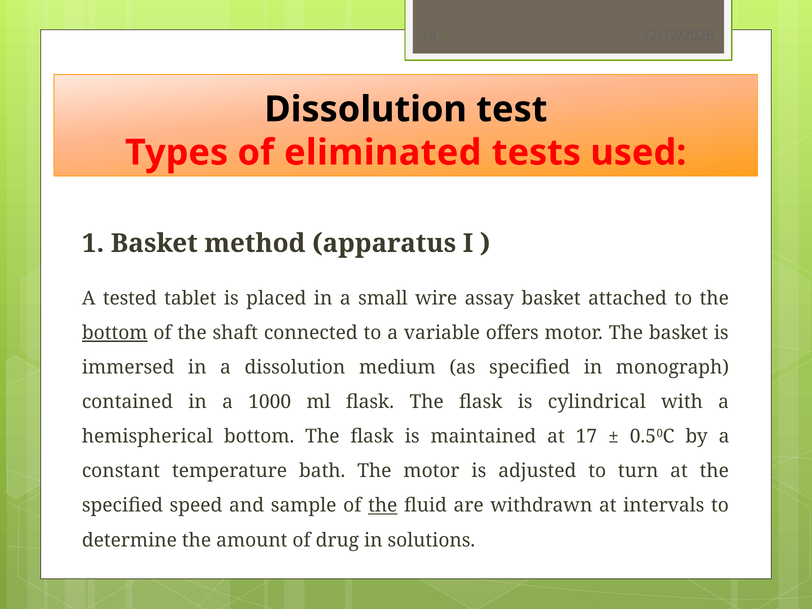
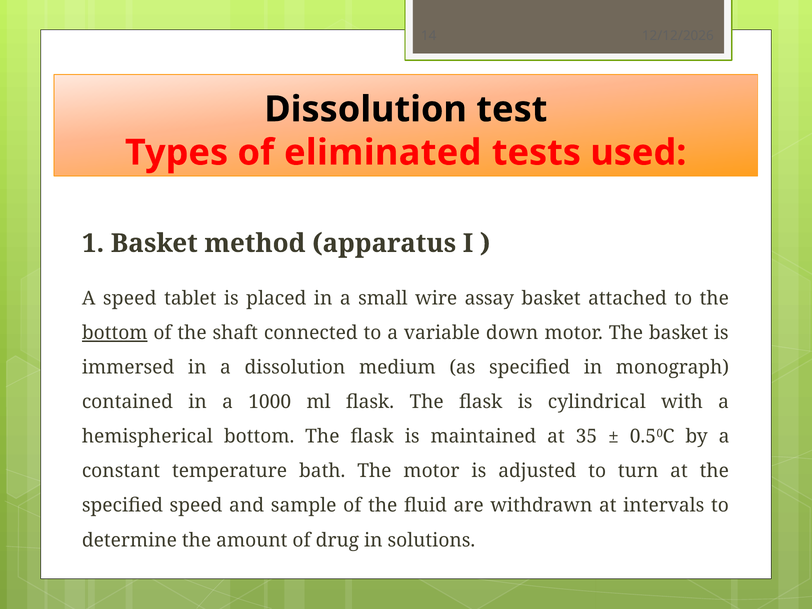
A tested: tested -> speed
offers: offers -> down
17: 17 -> 35
the at (383, 506) underline: present -> none
